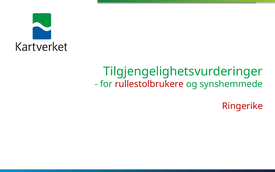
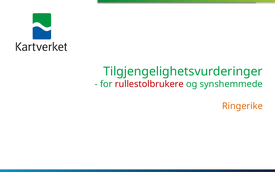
Ringerike colour: red -> orange
